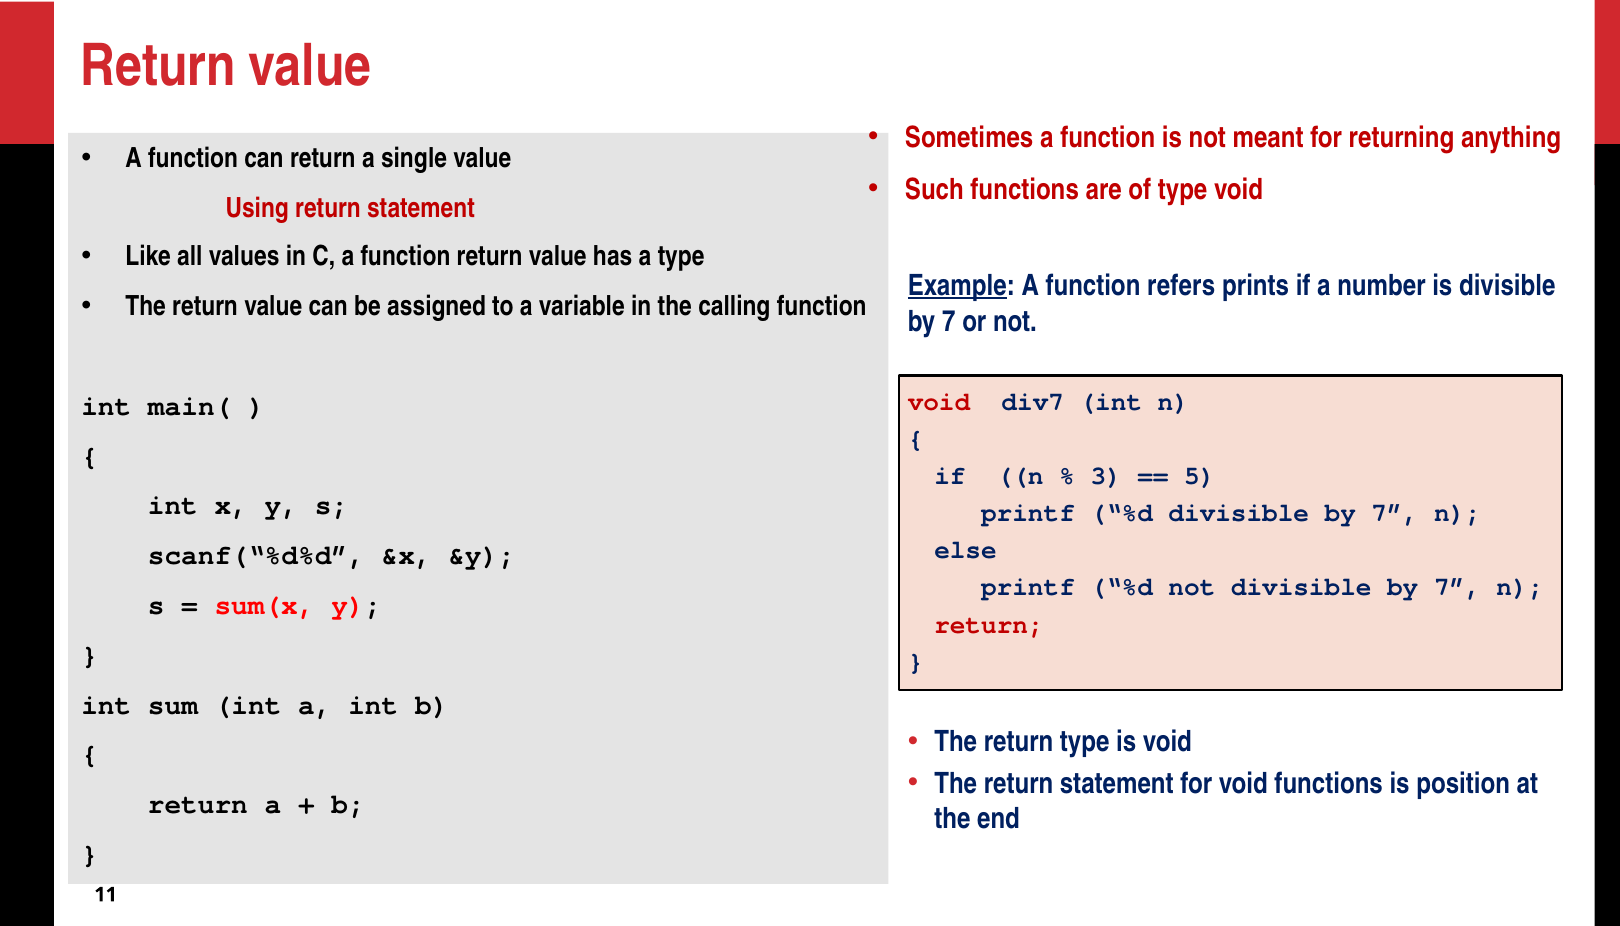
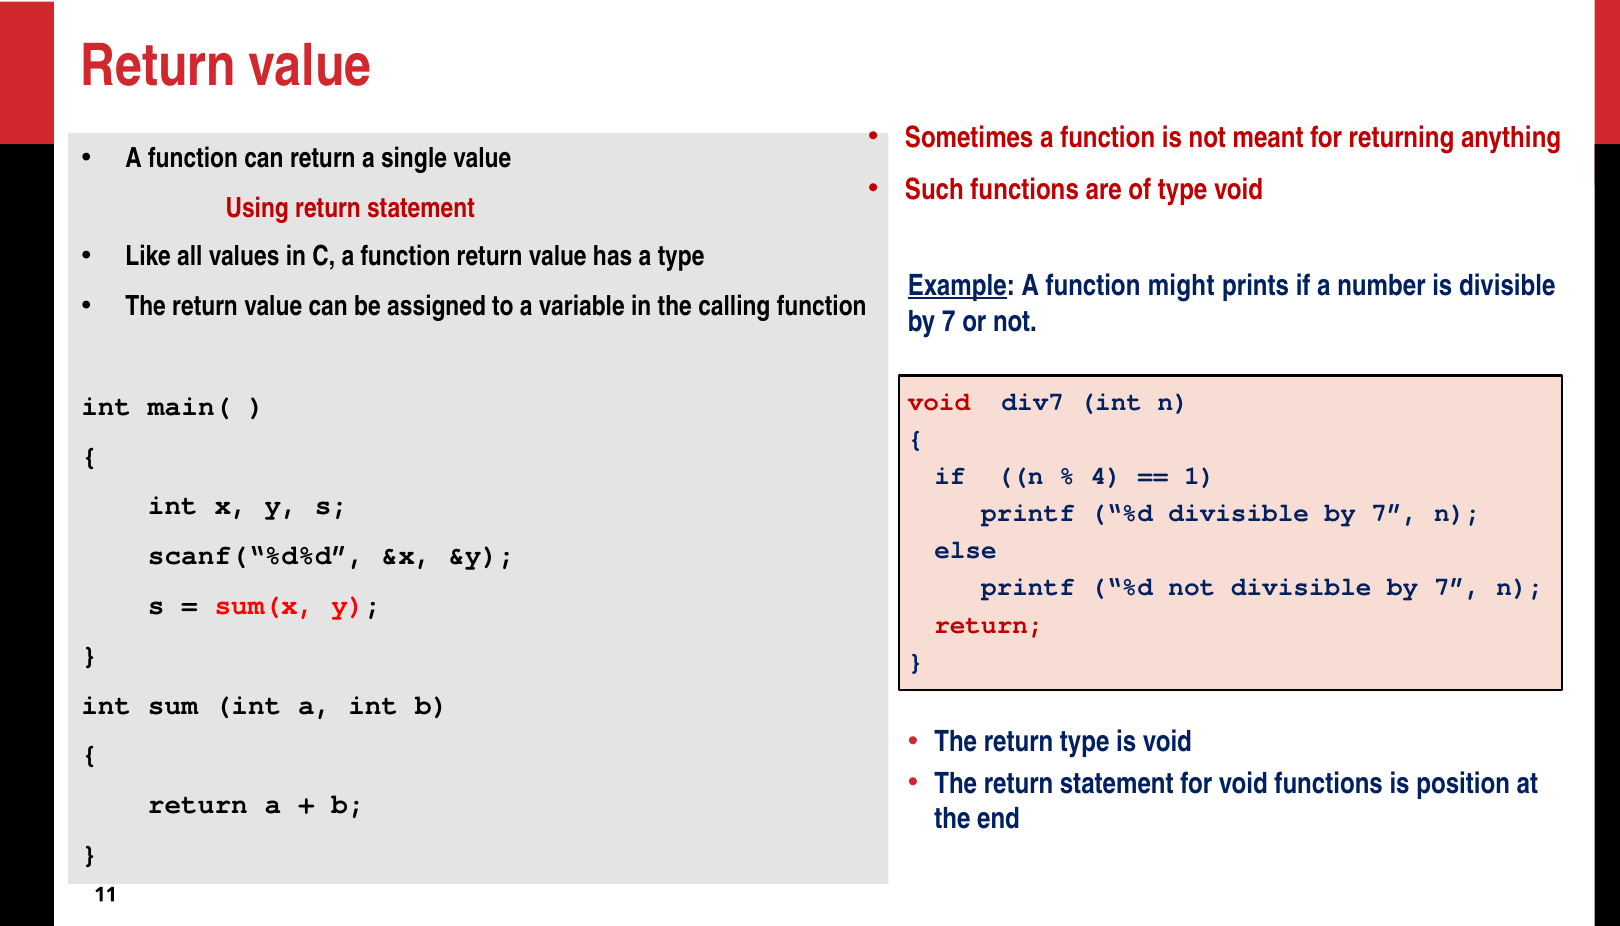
refers: refers -> might
3: 3 -> 4
5: 5 -> 1
